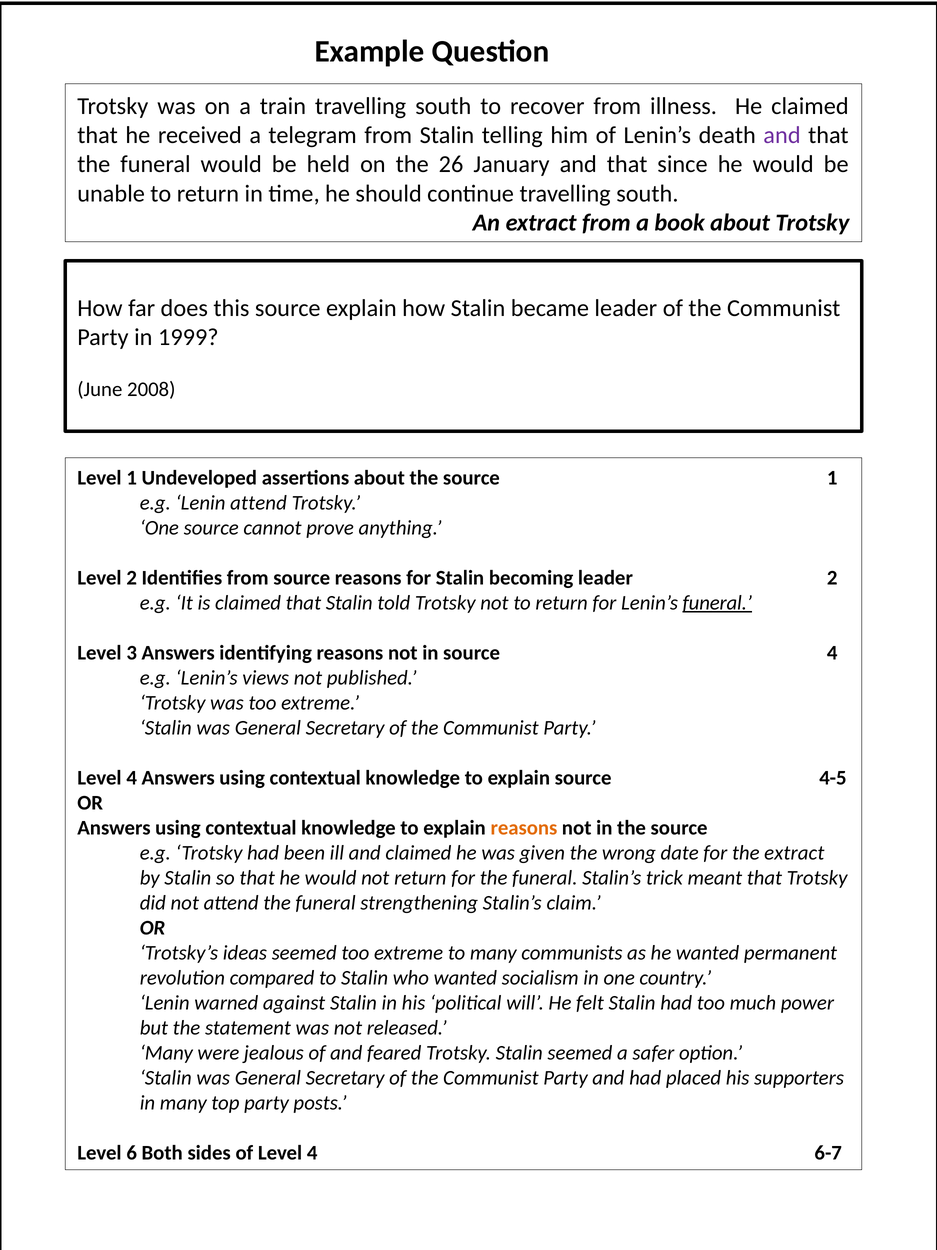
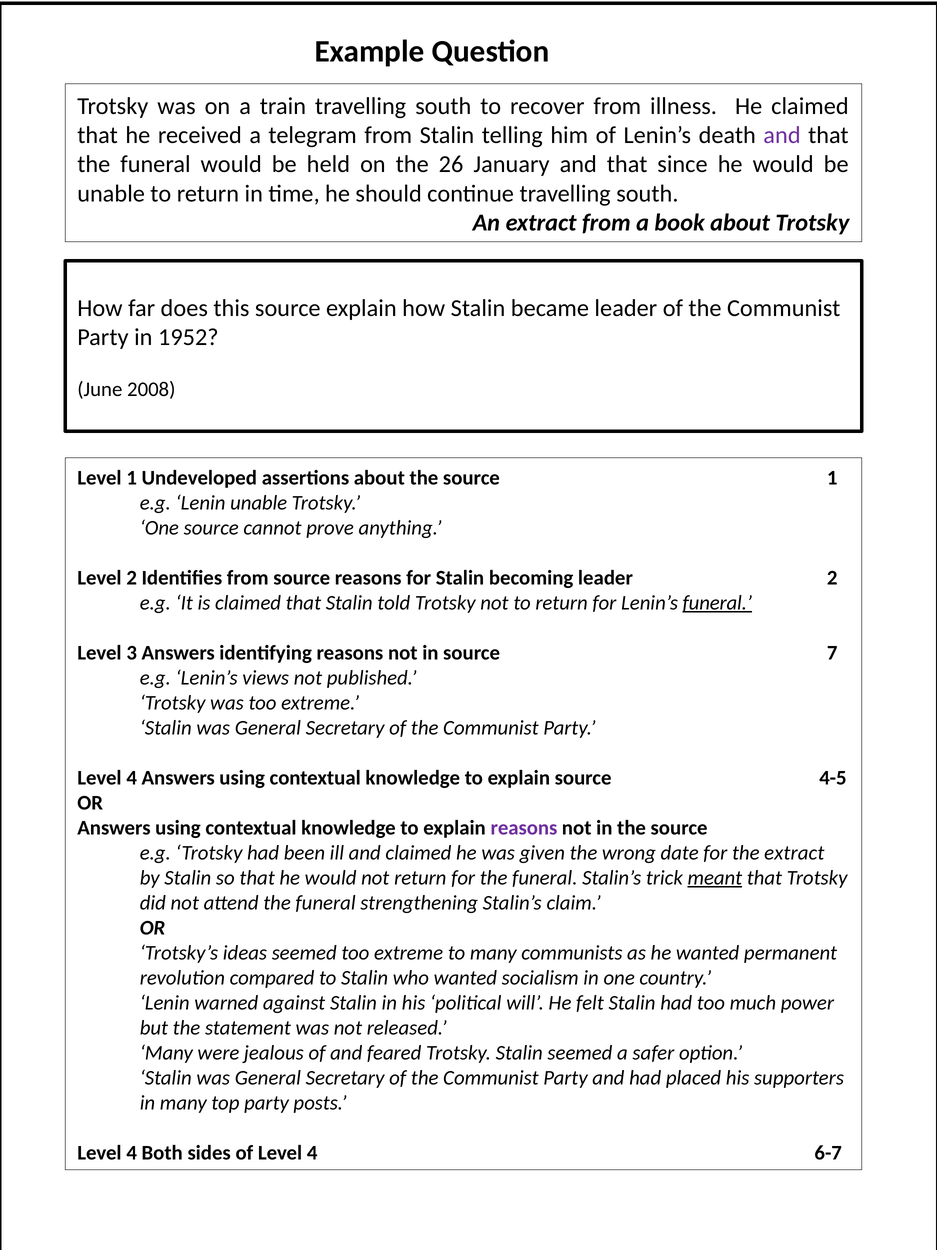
1999: 1999 -> 1952
Lenin attend: attend -> unable
source 4: 4 -> 7
reasons at (524, 827) colour: orange -> purple
meant underline: none -> present
6 at (132, 1152): 6 -> 4
